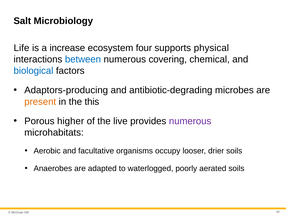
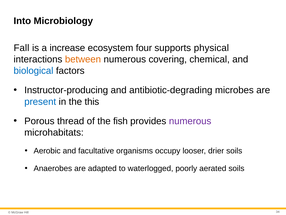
Salt: Salt -> Into
Life: Life -> Fall
between colour: blue -> orange
Adaptors-producing: Adaptors-producing -> Instructor-producing
present colour: orange -> blue
higher: higher -> thread
live: live -> fish
